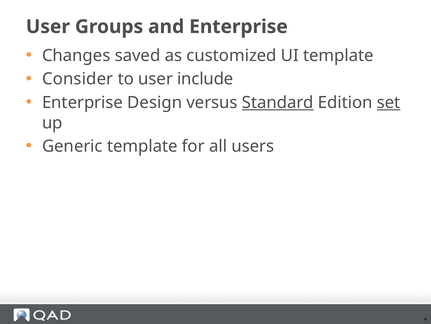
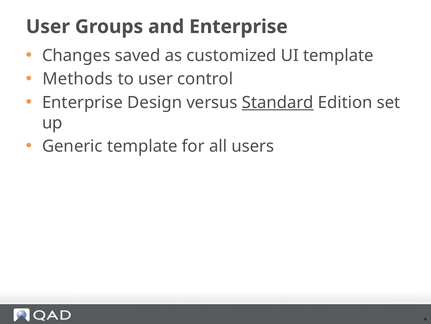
Consider: Consider -> Methods
include: include -> control
set underline: present -> none
